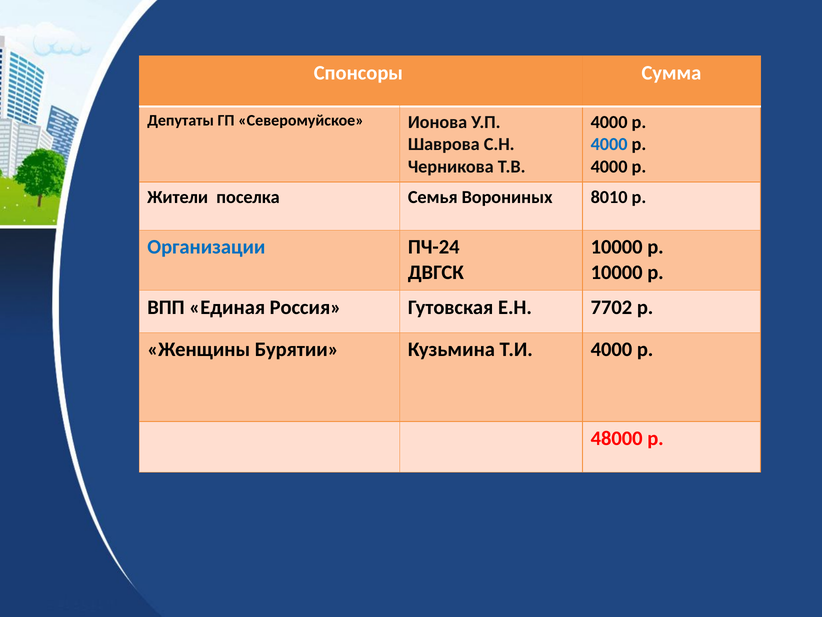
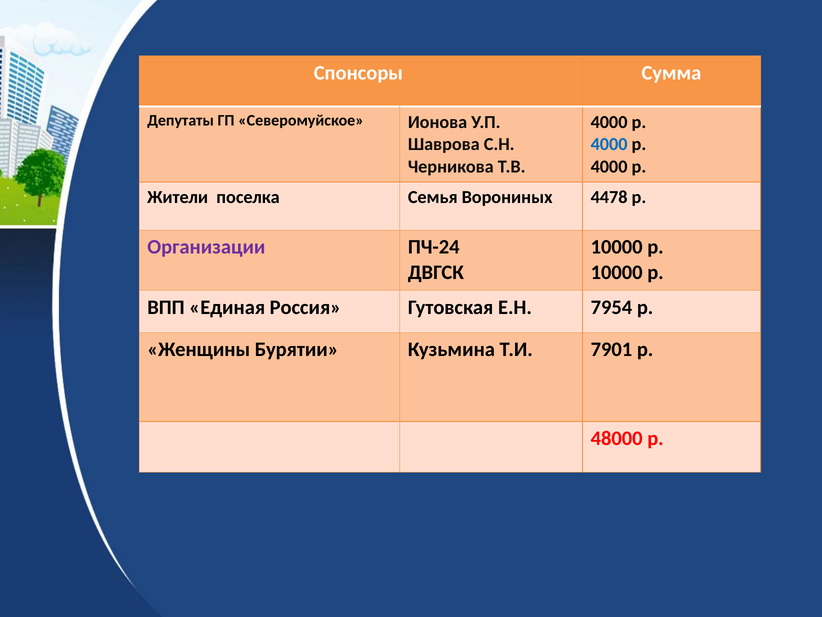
8010: 8010 -> 4478
Организации colour: blue -> purple
7702: 7702 -> 7954
Т.И 4000: 4000 -> 7901
